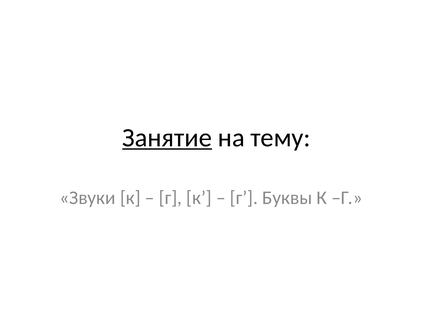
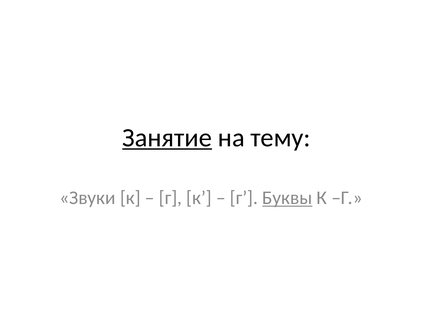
Буквы underline: none -> present
